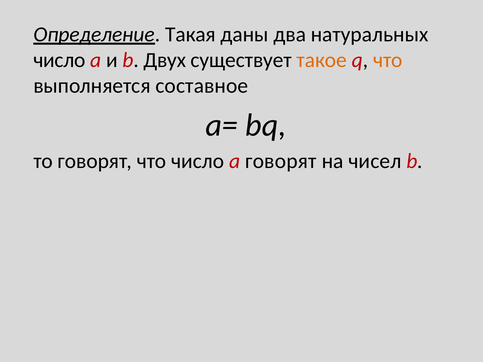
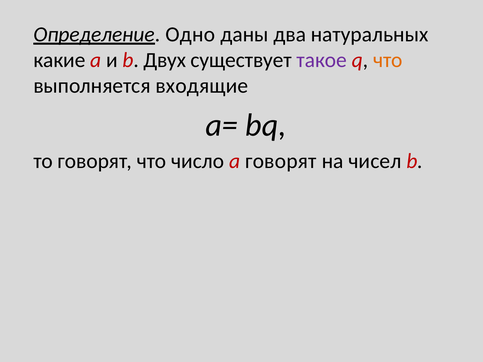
Такая: Такая -> Одно
число at (59, 60): число -> какие
такое colour: orange -> purple
составное: составное -> входящие
